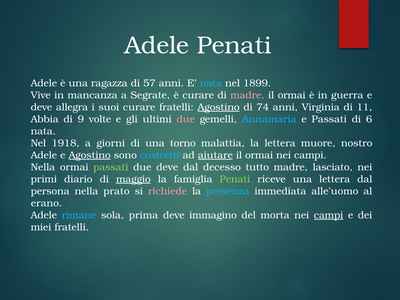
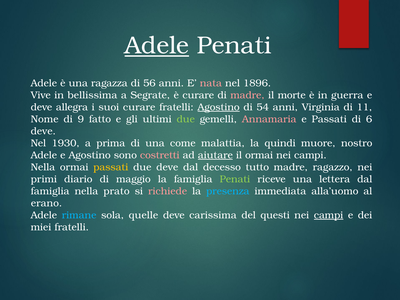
Adele at (157, 45) underline: none -> present
57: 57 -> 56
nata at (211, 83) colour: light blue -> pink
1899: 1899 -> 1896
mancanza: mancanza -> bellissima
ormai at (292, 95): ormai -> morte
74: 74 -> 54
Abbia: Abbia -> Nome
volte: volte -> fatto
due at (186, 119) colour: pink -> light green
Annamaria colour: light blue -> pink
nata at (43, 131): nata -> deve
1918: 1918 -> 1930
giorni: giorni -> prima
torno: torno -> come
la lettera: lettera -> quindi
Agostino at (90, 155) underline: present -> none
costretti colour: light blue -> pink
passati at (111, 167) colour: light green -> yellow
lasciato: lasciato -> ragazzo
maggio underline: present -> none
persona at (50, 191): persona -> famiglia
alle’uomo: alle’uomo -> alla’uomo
prima: prima -> quelle
immagino: immagino -> carissima
morta: morta -> questi
